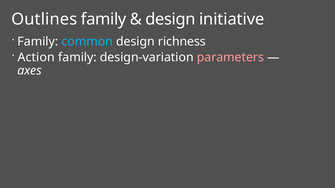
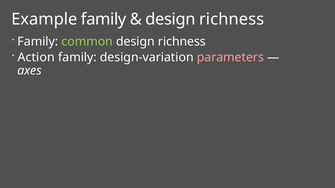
Outlines: Outlines -> Example
initiative at (232, 19): initiative -> richness
common colour: light blue -> light green
